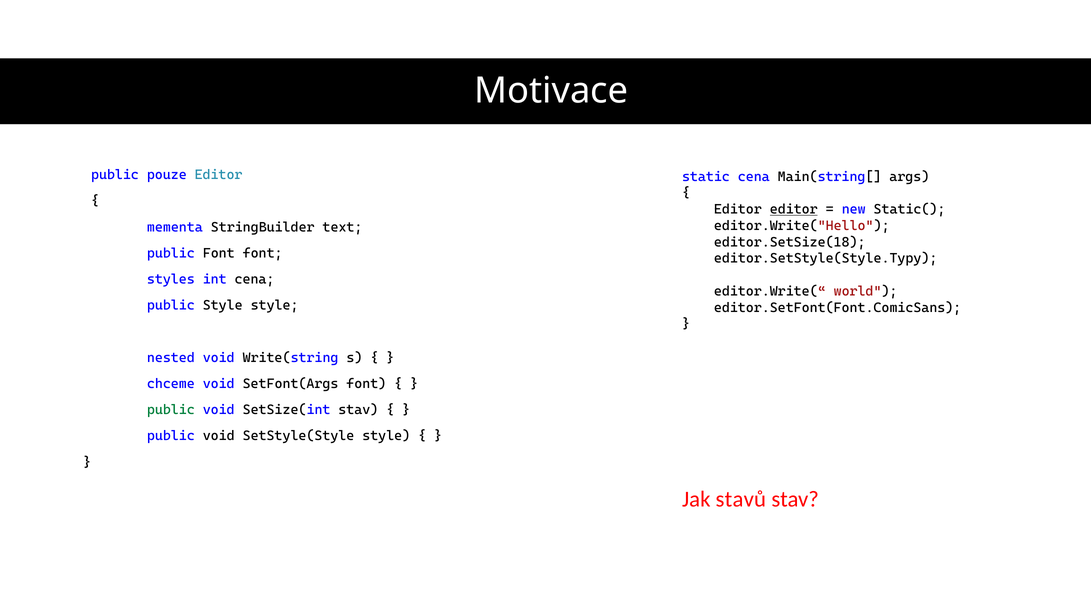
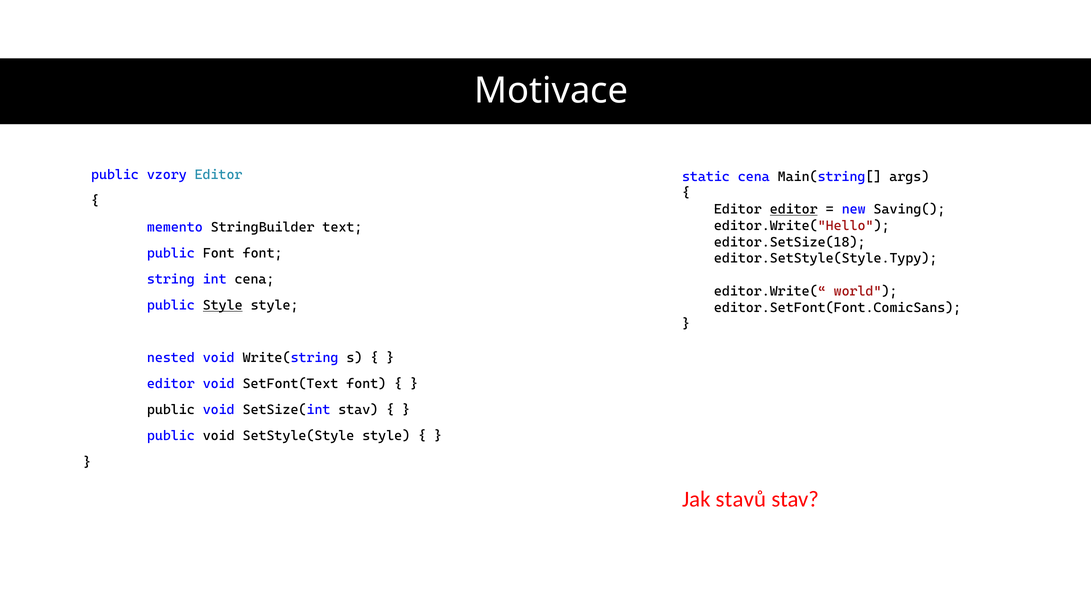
pouze: pouze -> vzory
Static(: Static( -> Saving(
mementa: mementa -> memento
styles: styles -> string
Style at (223, 305) underline: none -> present
chceme at (171, 383): chceme -> editor
SetFont(Args: SetFont(Args -> SetFont(Text
public at (171, 410) colour: green -> black
